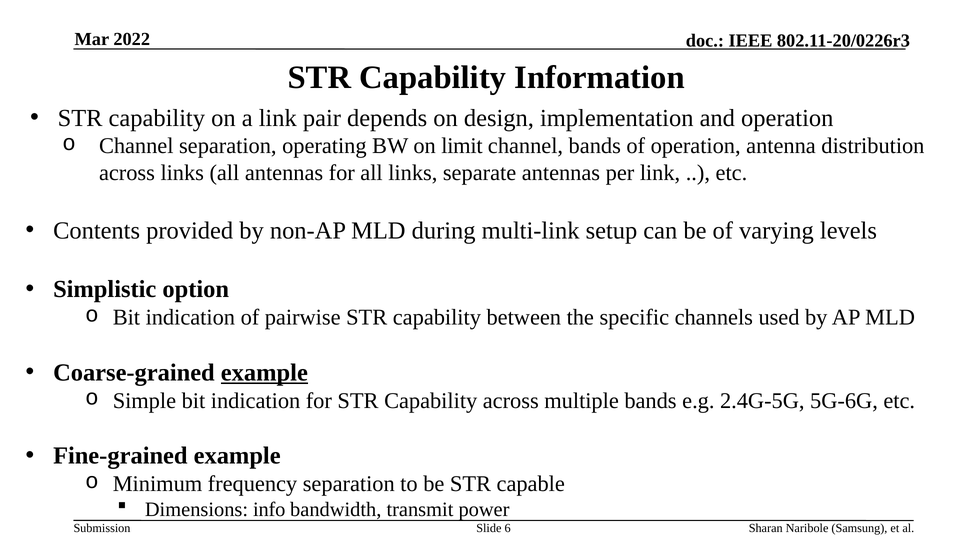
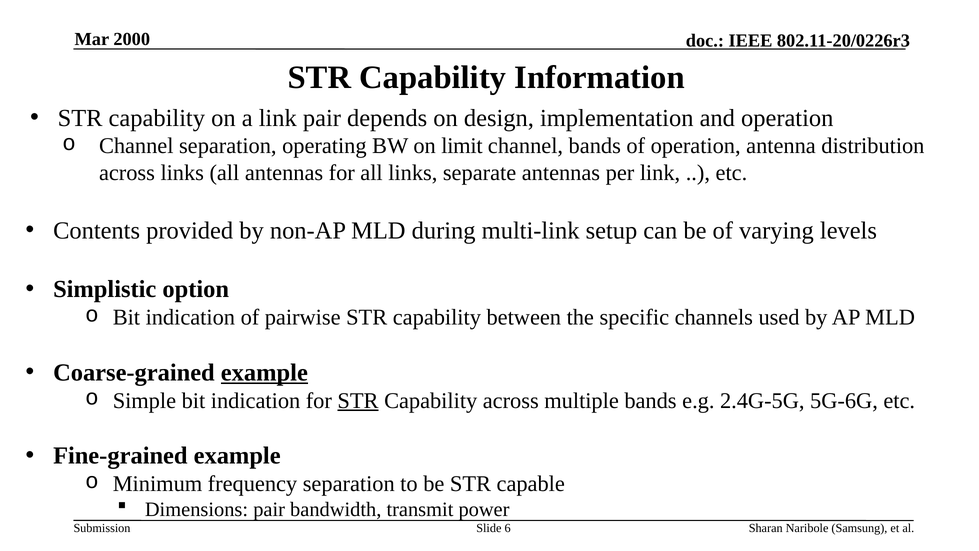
2022: 2022 -> 2000
STR at (358, 400) underline: none -> present
Dimensions info: info -> pair
